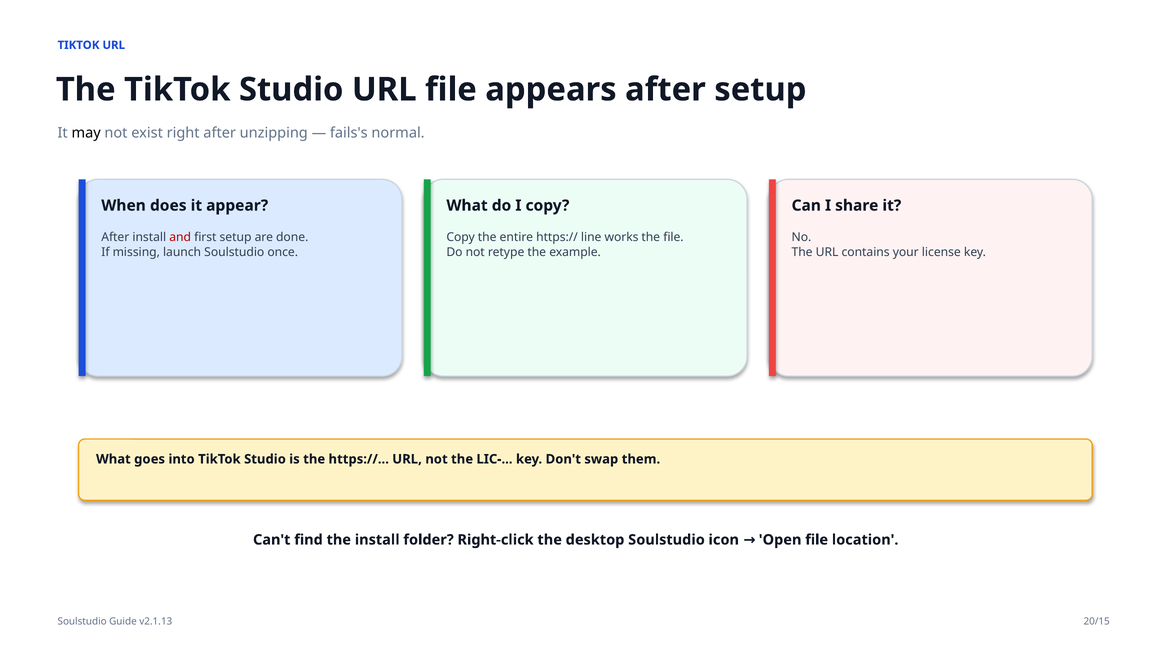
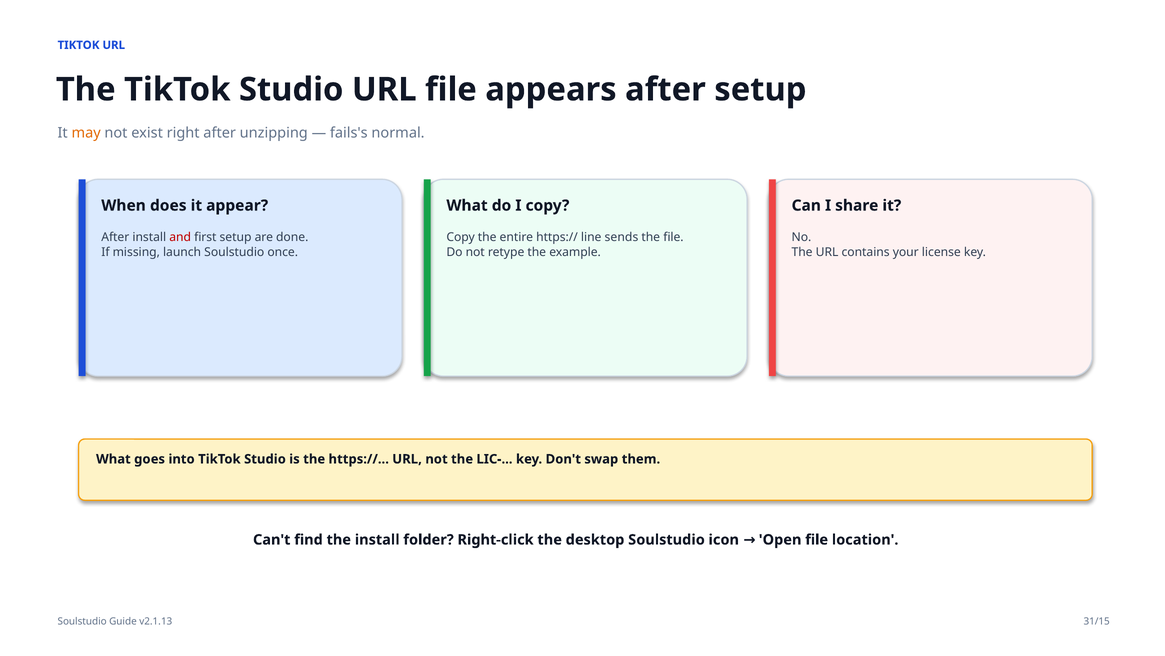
may colour: black -> orange
works: works -> sends
20/15: 20/15 -> 31/15
